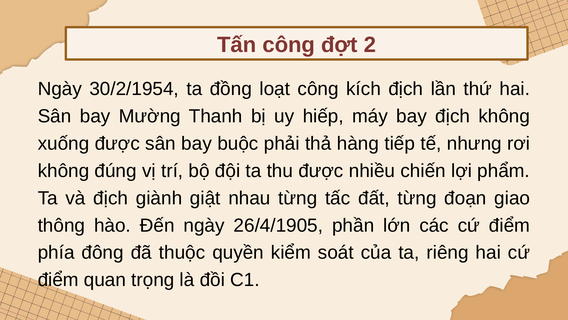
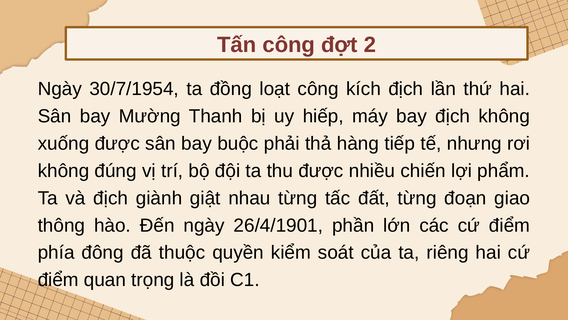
30/2/1954: 30/2/1954 -> 30/7/1954
26/4/1905: 26/4/1905 -> 26/4/1901
